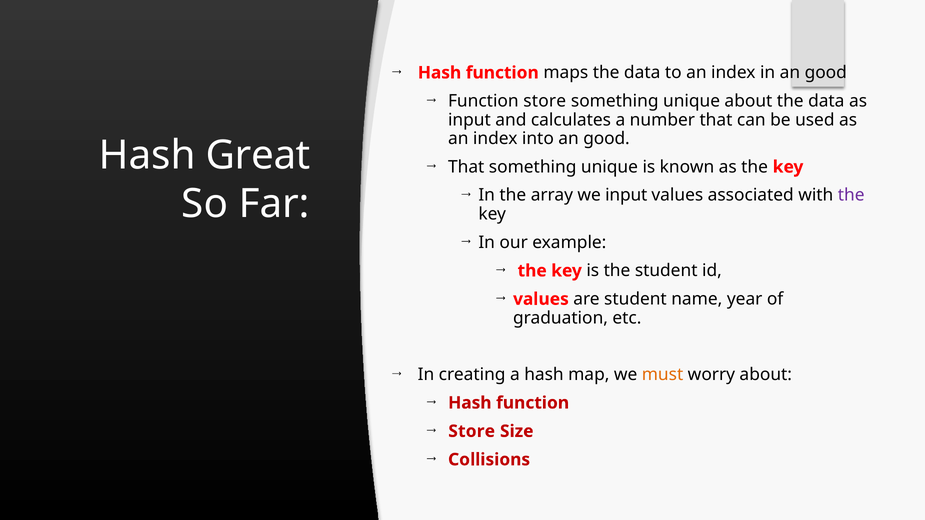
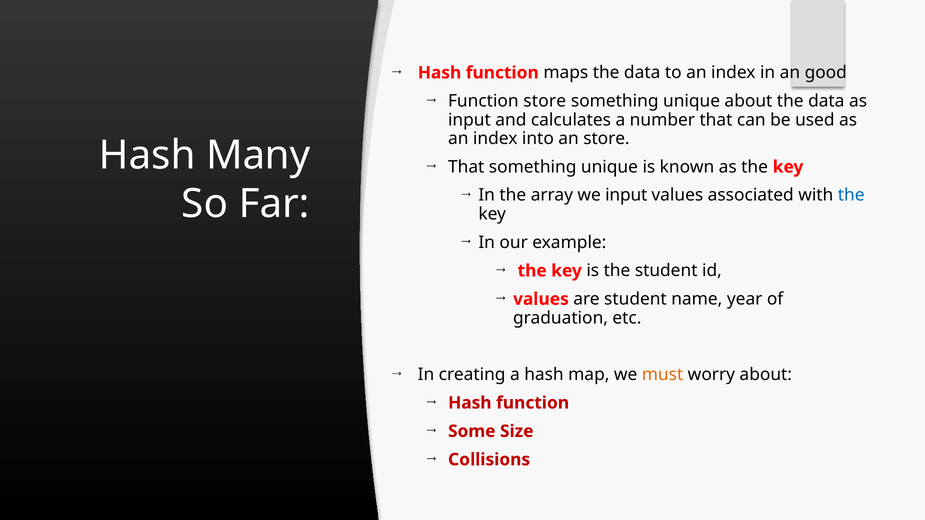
into an good: good -> store
Great: Great -> Many
the at (851, 195) colour: purple -> blue
Store at (472, 431): Store -> Some
